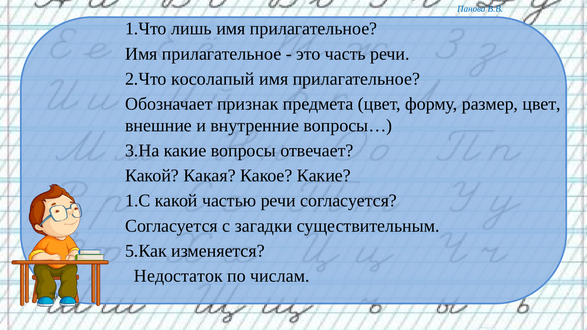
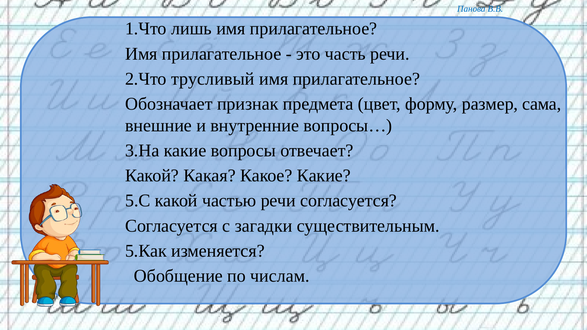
косолапый: косолапый -> трусливый
размер цвет: цвет -> сама
1.С: 1.С -> 5.С
Недостаток: Недостаток -> Обобщение
